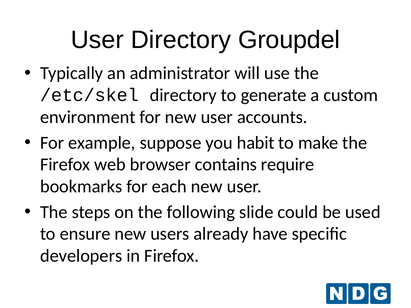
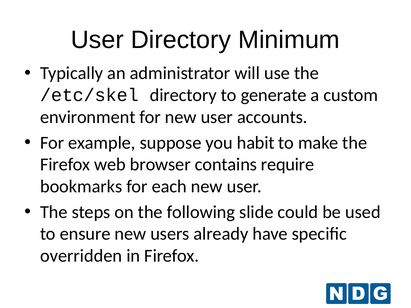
Groupdel: Groupdel -> Minimum
developers: developers -> overridden
